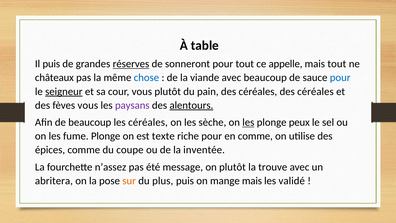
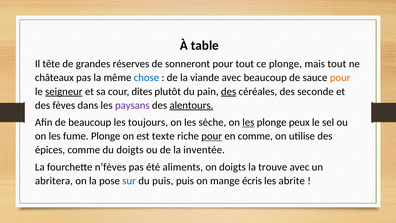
Il puis: puis -> tête
réserves underline: present -> none
ce appelle: appelle -> plonge
pour at (340, 78) colour: blue -> orange
cour vous: vous -> dites
des at (229, 91) underline: none -> present
céréales des céréales: céréales -> seconde
fèves vous: vous -> dans
les céréales: céréales -> toujours
pour at (212, 136) underline: none -> present
du coupe: coupe -> doigts
n’assez: n’assez -> n’fèves
message: message -> aliments
on plutôt: plutôt -> doigts
sur colour: orange -> blue
du plus: plus -> puis
mange mais: mais -> écris
validé: validé -> abrite
